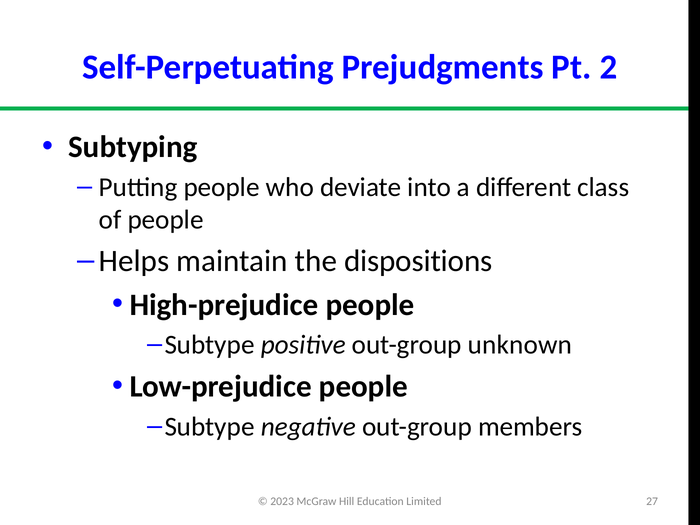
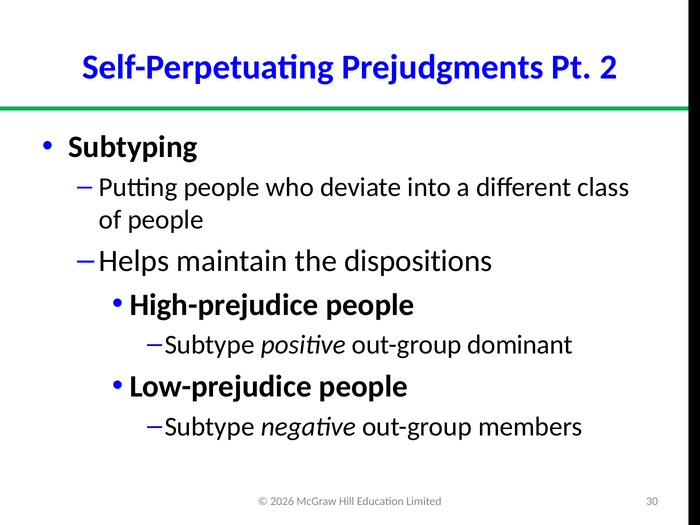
unknown: unknown -> dominant
2023: 2023 -> 2026
27: 27 -> 30
